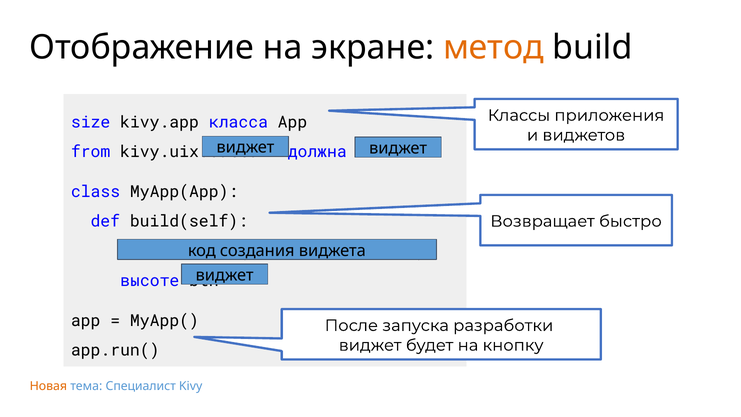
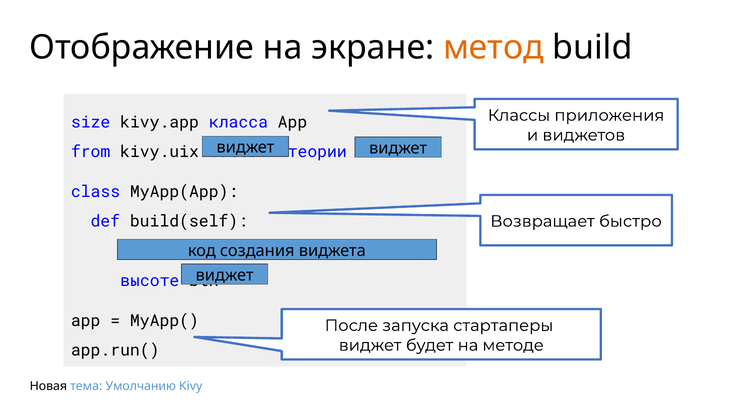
должна: должна -> теории
разработки: разработки -> стартаперы
кнопку: кнопку -> методе
Новая colour: orange -> black
Специалист: Специалист -> Умолчанию
